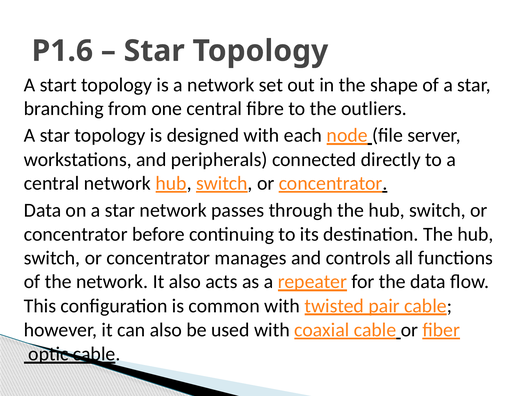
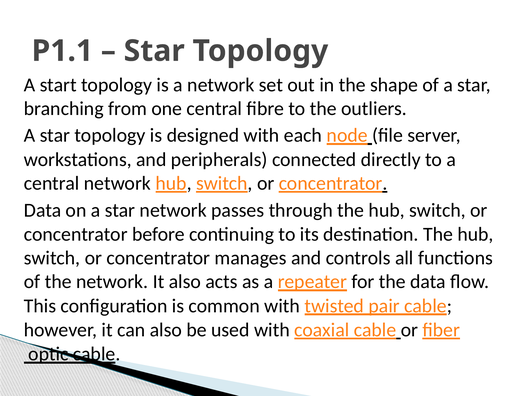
P1.6: P1.6 -> P1.1
